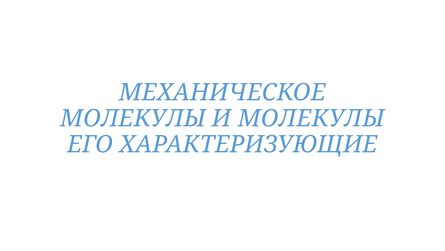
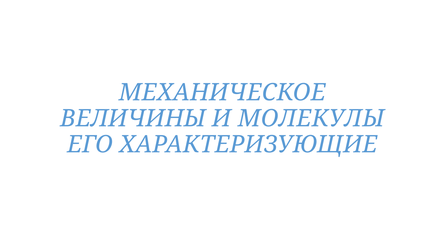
МОЛЕКУЛЫ at (133, 118): МОЛЕКУЛЫ -> ВЕЛИЧИНЫ
